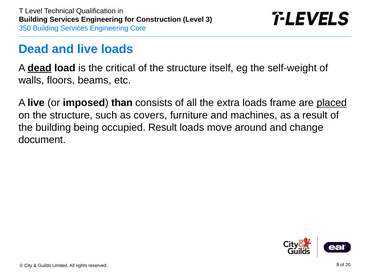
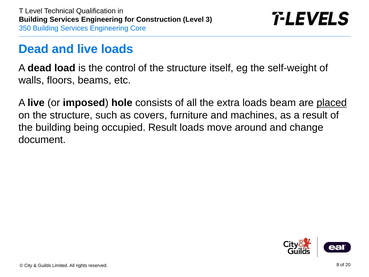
dead at (40, 68) underline: present -> none
critical: critical -> control
than: than -> hole
frame: frame -> beam
